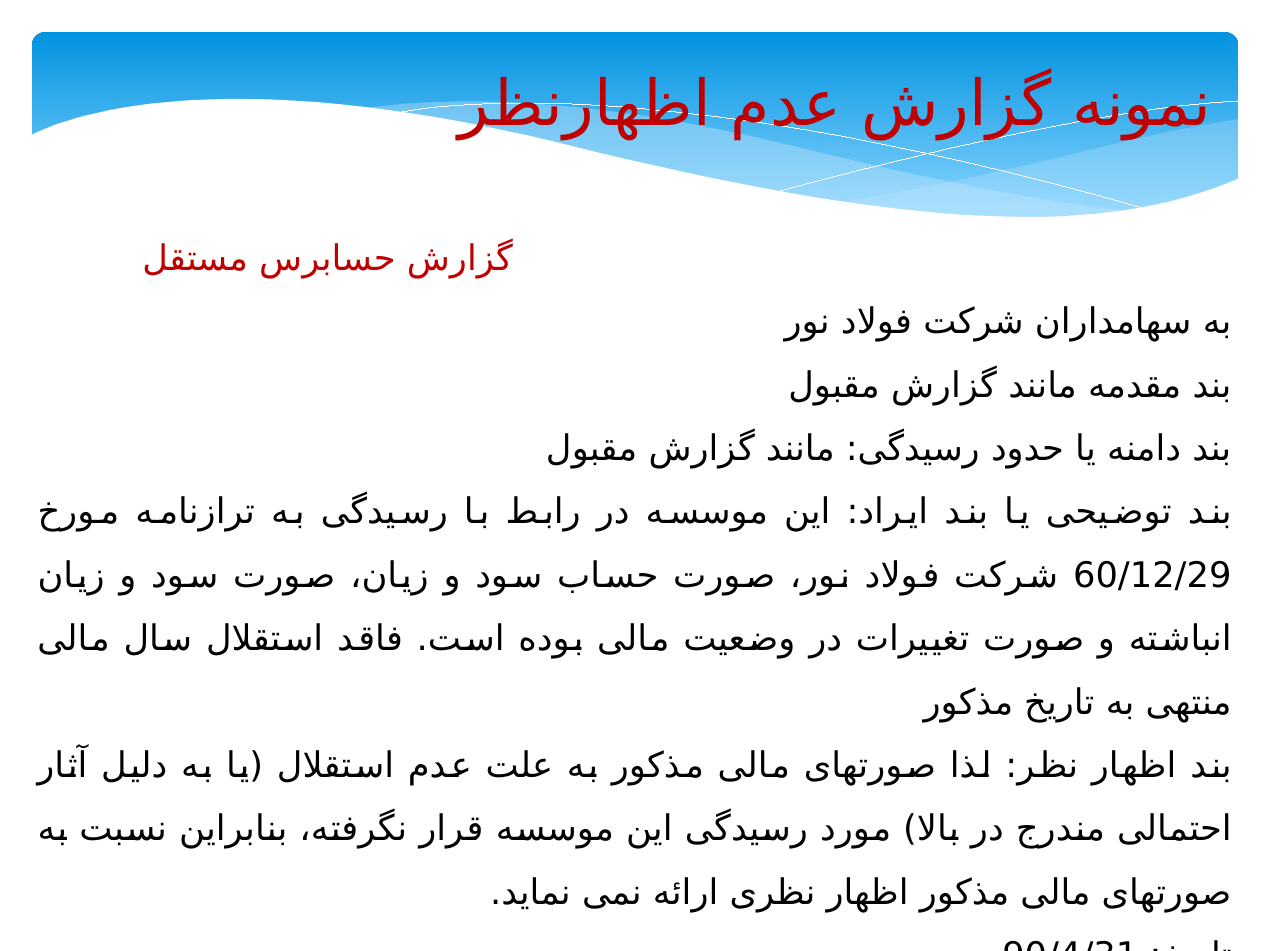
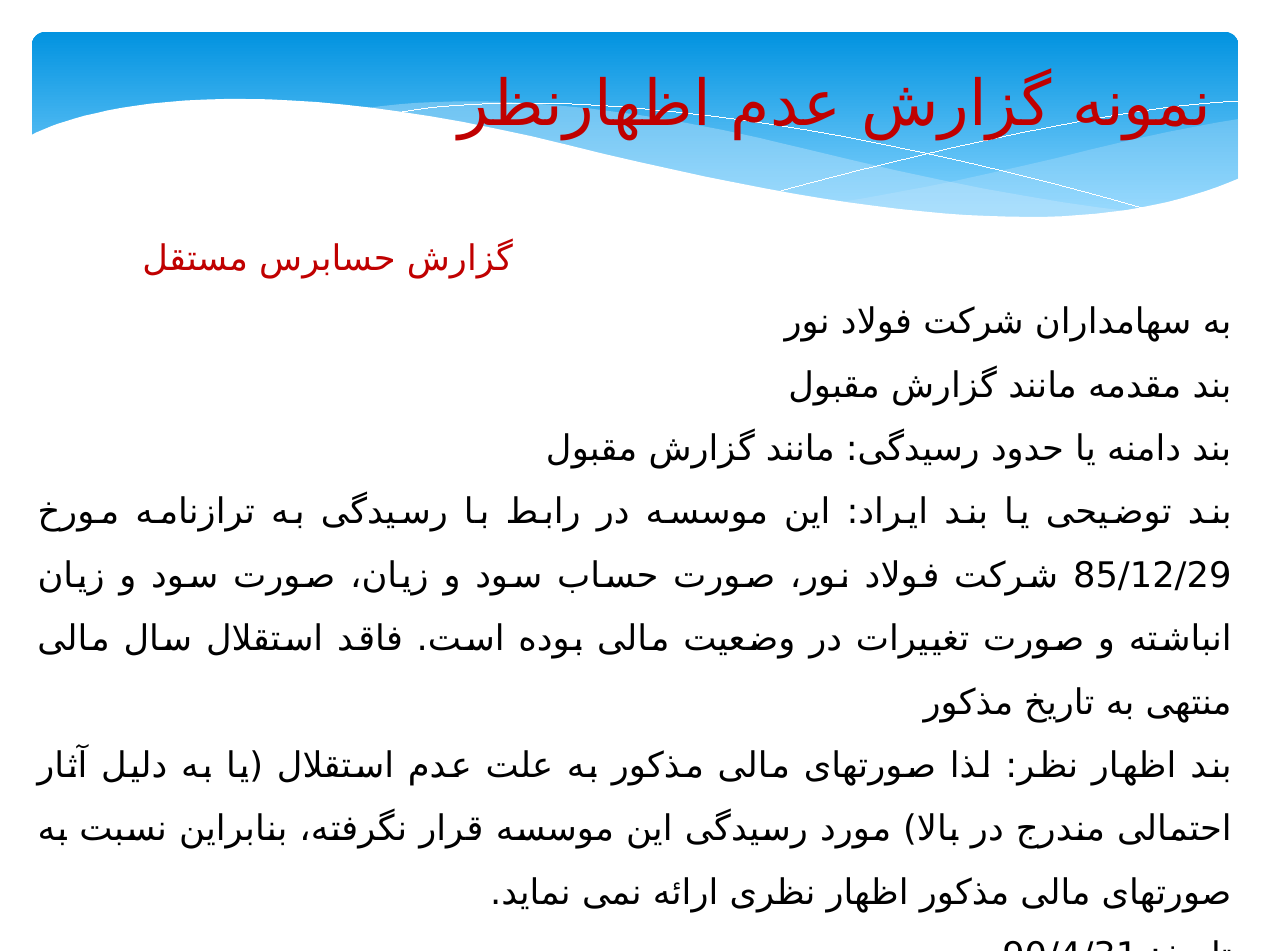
60/12/29: 60/12/29 -> 85/12/29
